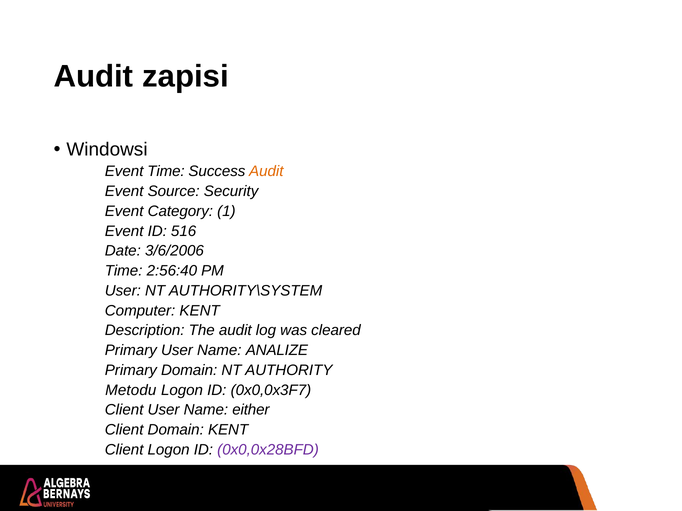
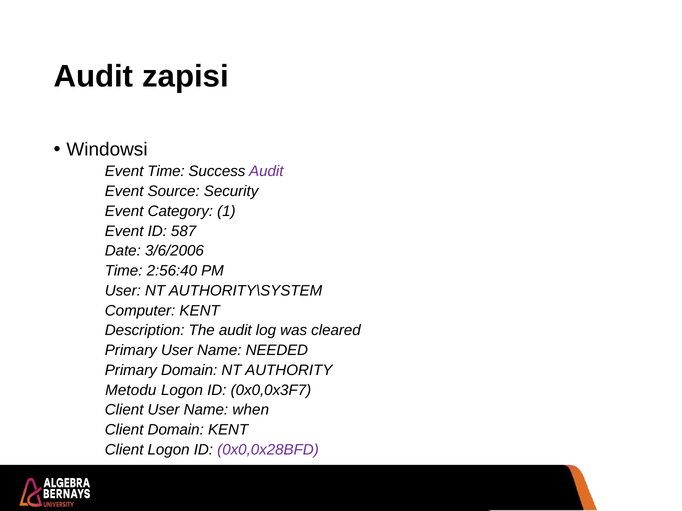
Audit at (266, 172) colour: orange -> purple
516: 516 -> 587
ANALIZE: ANALIZE -> NEEDED
either: either -> when
